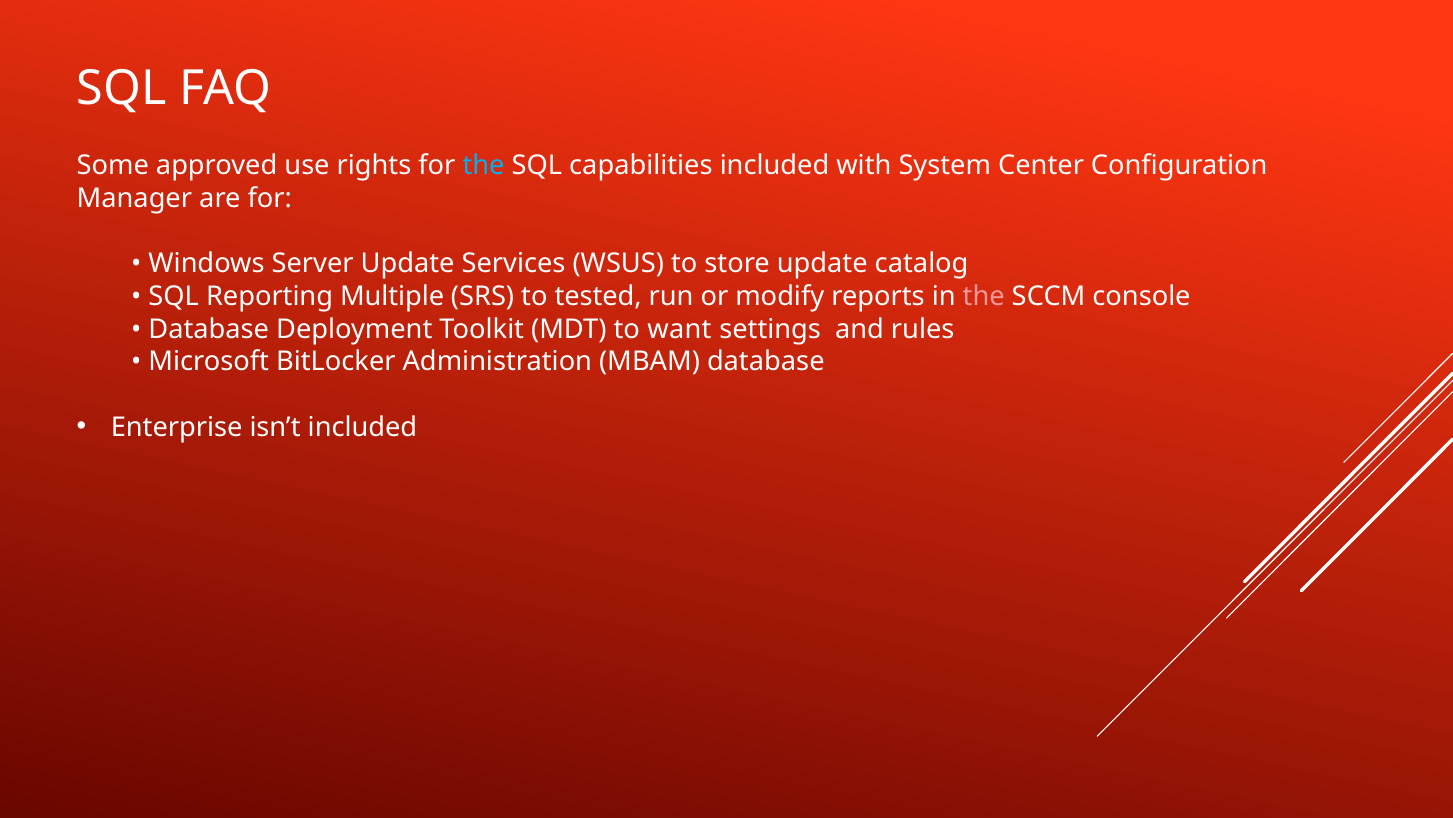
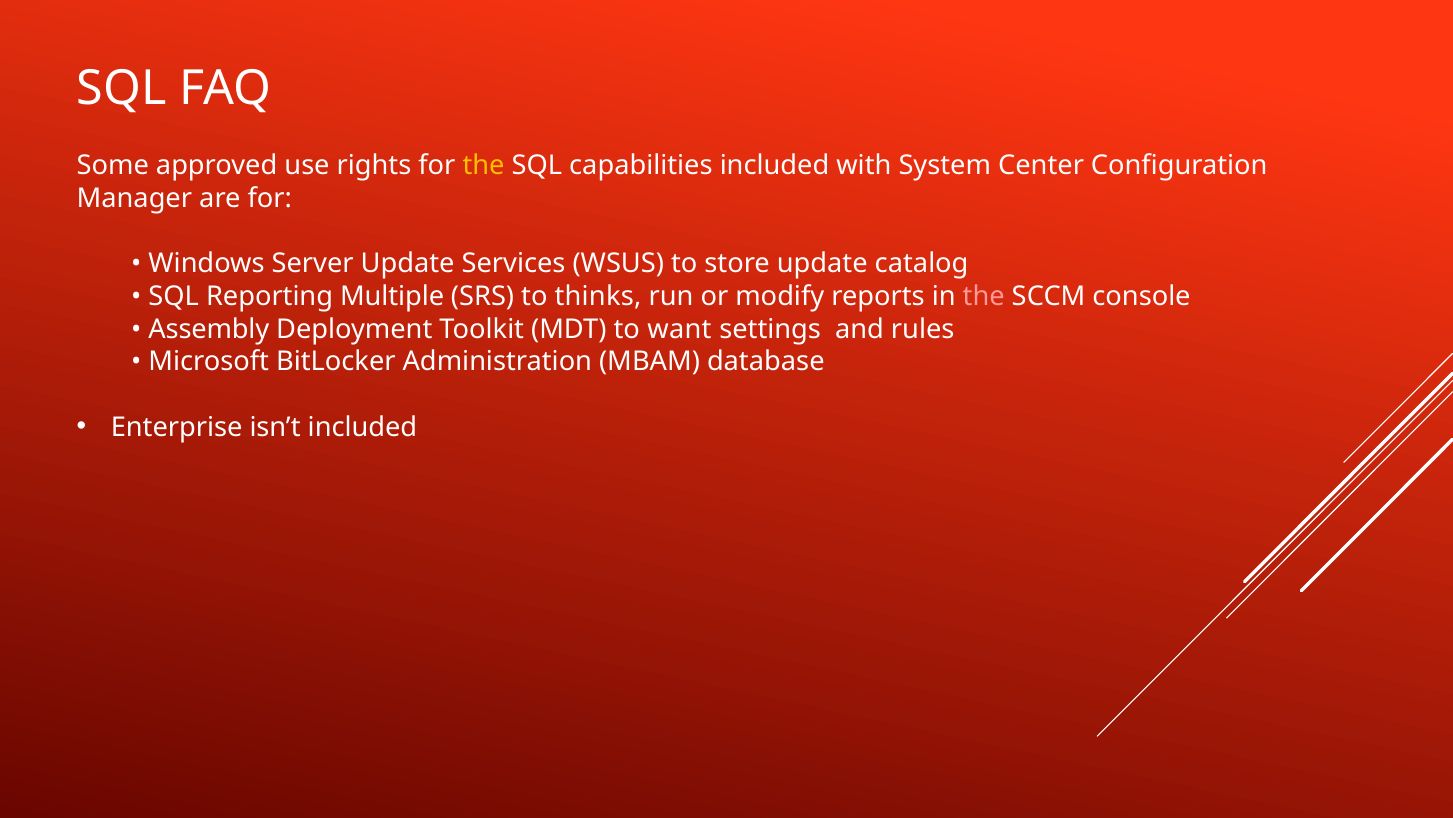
the at (484, 165) colour: light blue -> yellow
tested: tested -> thinks
Database at (209, 329): Database -> Assembly
